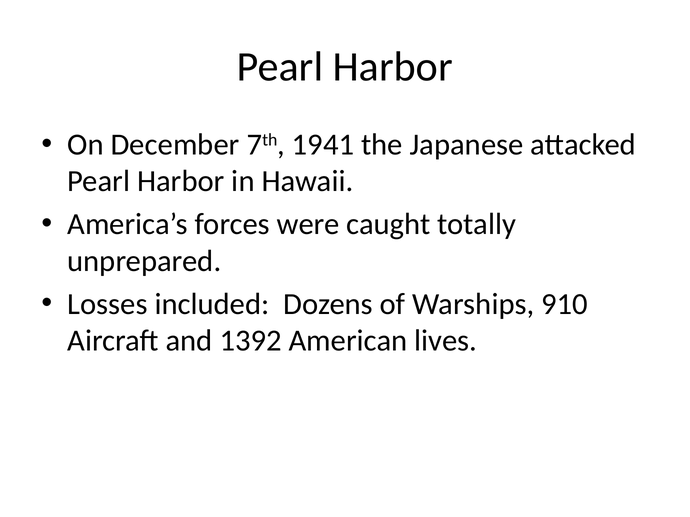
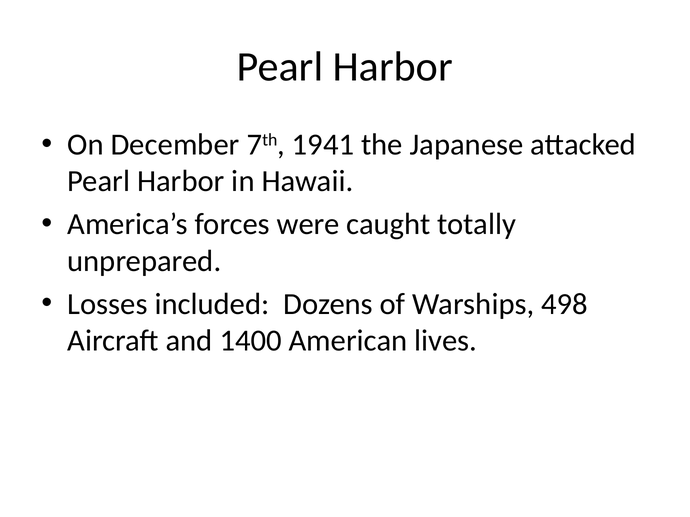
910: 910 -> 498
1392: 1392 -> 1400
